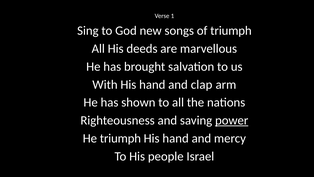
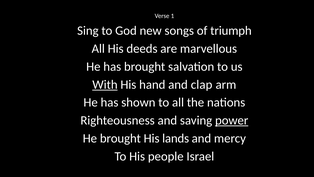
With underline: none -> present
He triumph: triumph -> brought
hand at (176, 138): hand -> lands
